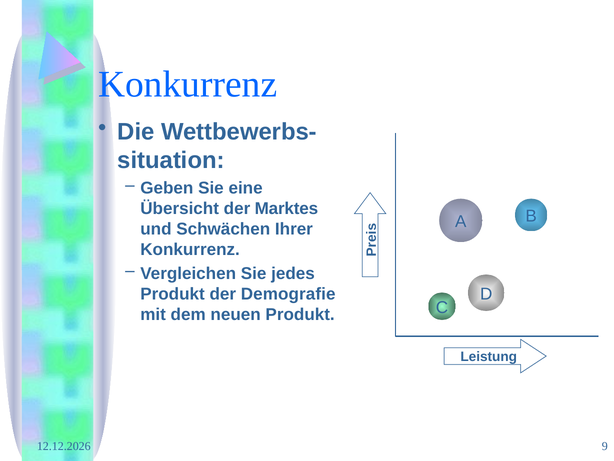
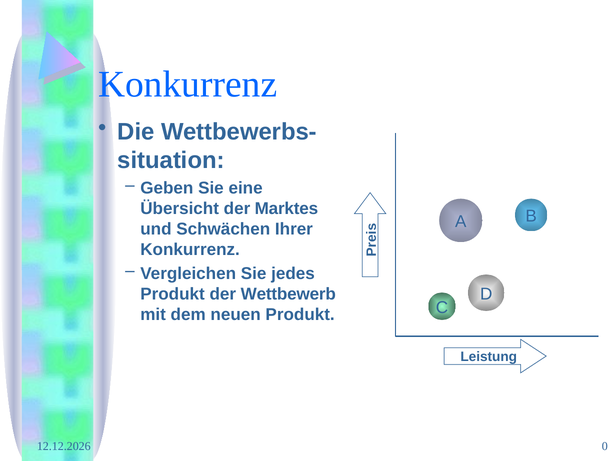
Demografie: Demografie -> Wettbewerb
9: 9 -> 0
